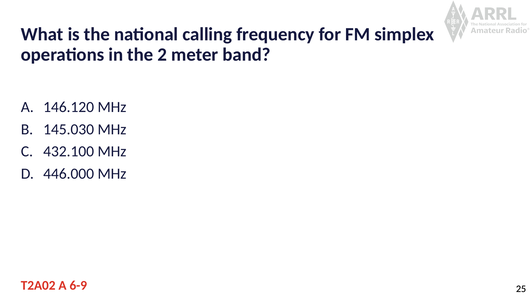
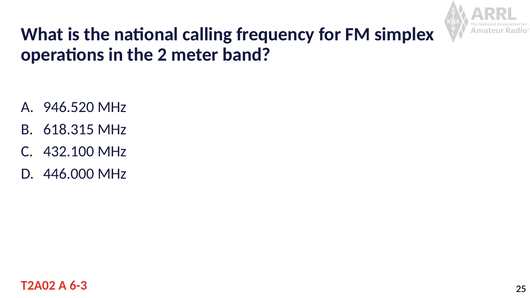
146.120: 146.120 -> 946.520
145.030: 145.030 -> 618.315
6-9: 6-9 -> 6-3
